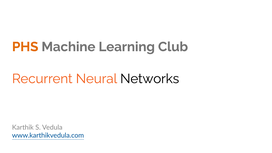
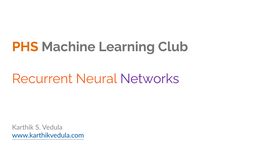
Networks colour: black -> purple
